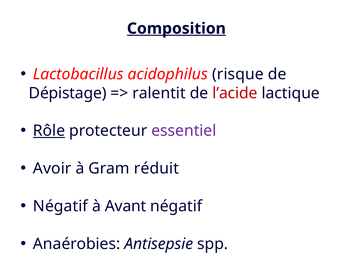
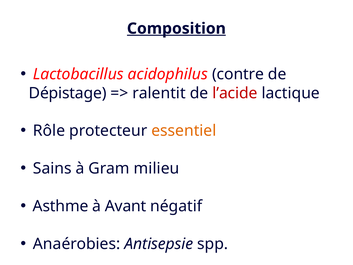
risque: risque -> contre
Rôle underline: present -> none
essentiel colour: purple -> orange
Avoir: Avoir -> Sains
réduit: réduit -> milieu
Négatif at (60, 206): Négatif -> Asthme
